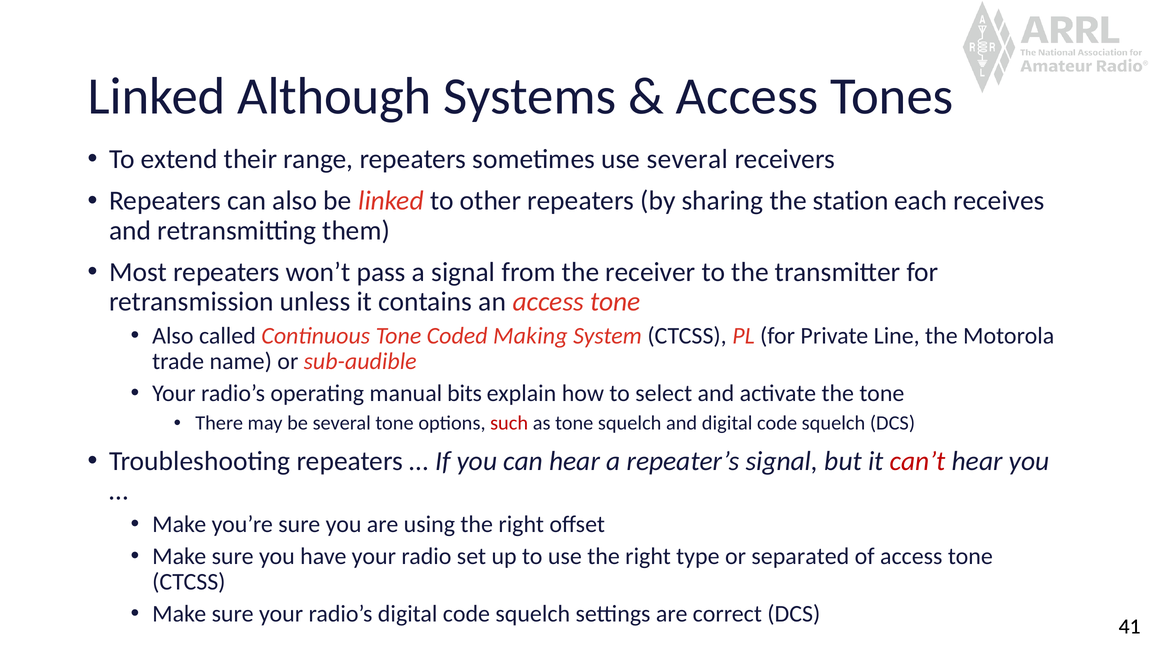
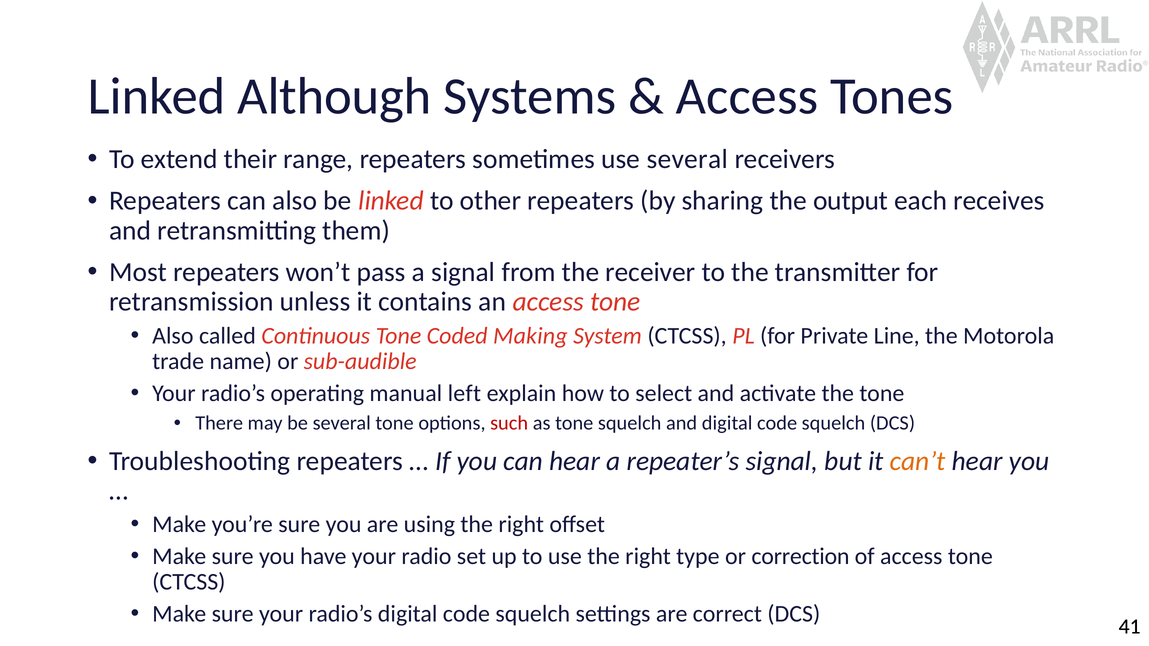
station: station -> output
bits: bits -> left
can’t colour: red -> orange
separated: separated -> correction
